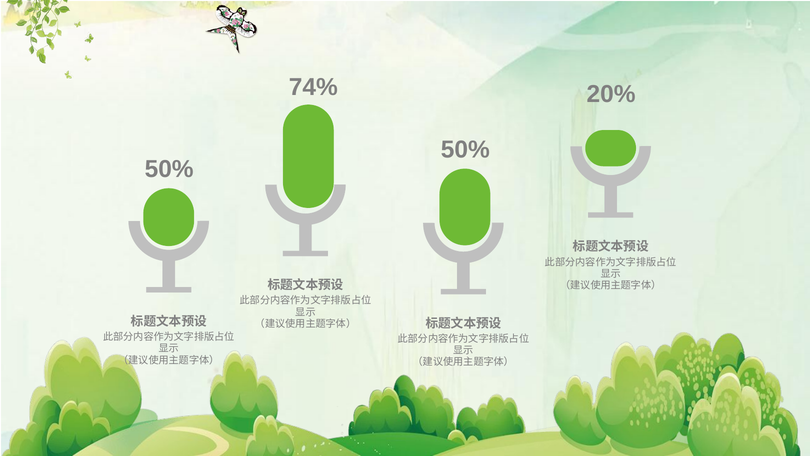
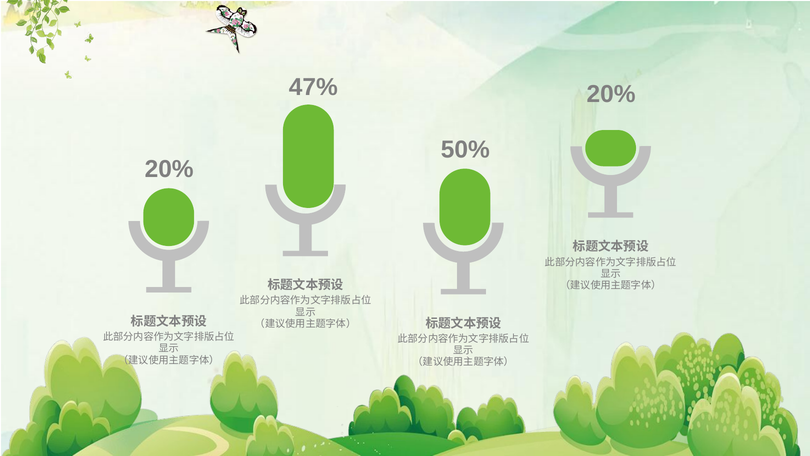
74%: 74% -> 47%
50% at (169, 169): 50% -> 20%
